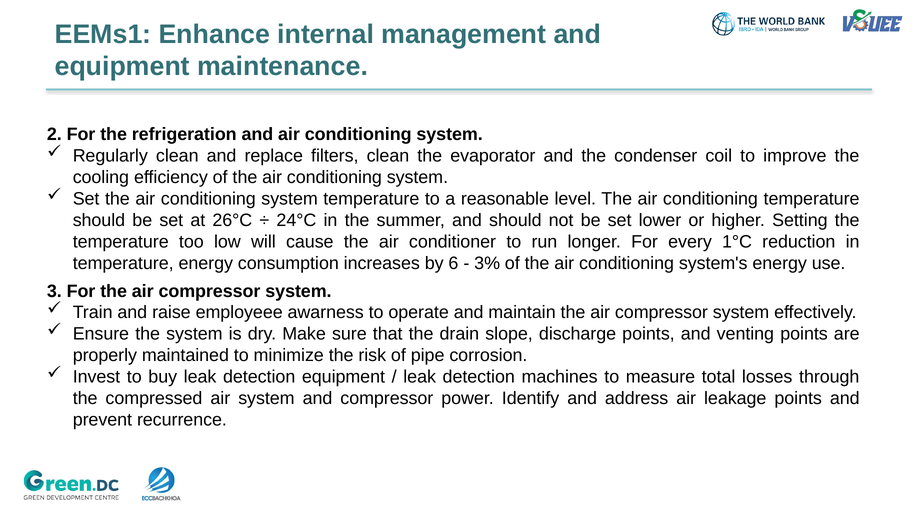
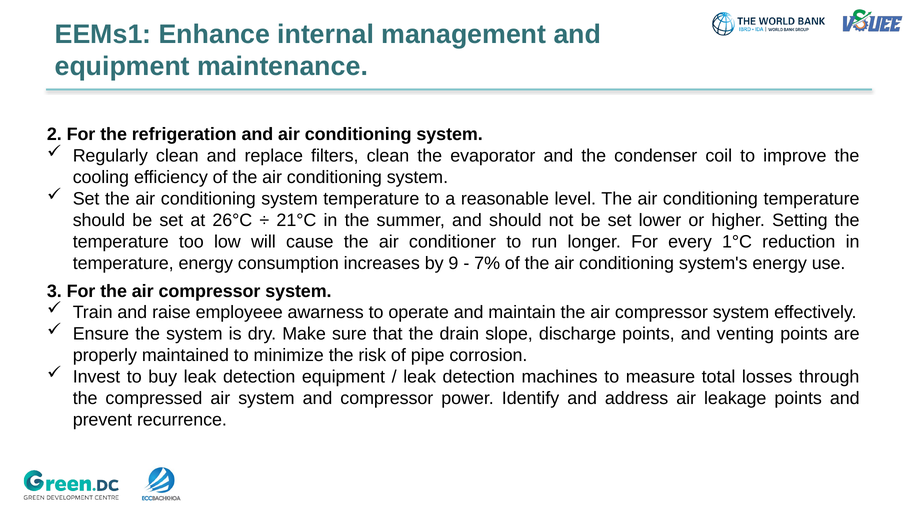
24°C: 24°C -> 21°C
6: 6 -> 9
3%: 3% -> 7%
